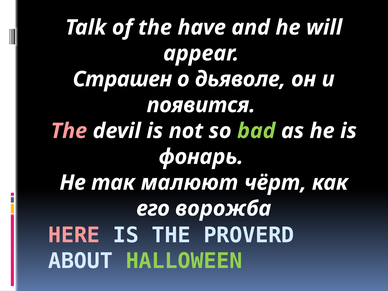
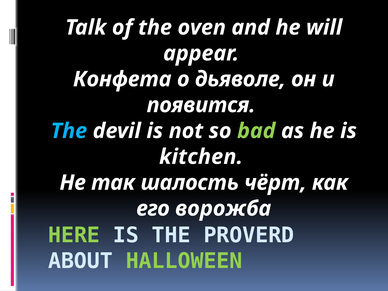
have: have -> oven
Страшен: Страшен -> Конфета
The at (69, 131) colour: pink -> light blue
фонарь: фонарь -> kitchen
малюют: малюют -> шалость
HERE colour: pink -> light green
